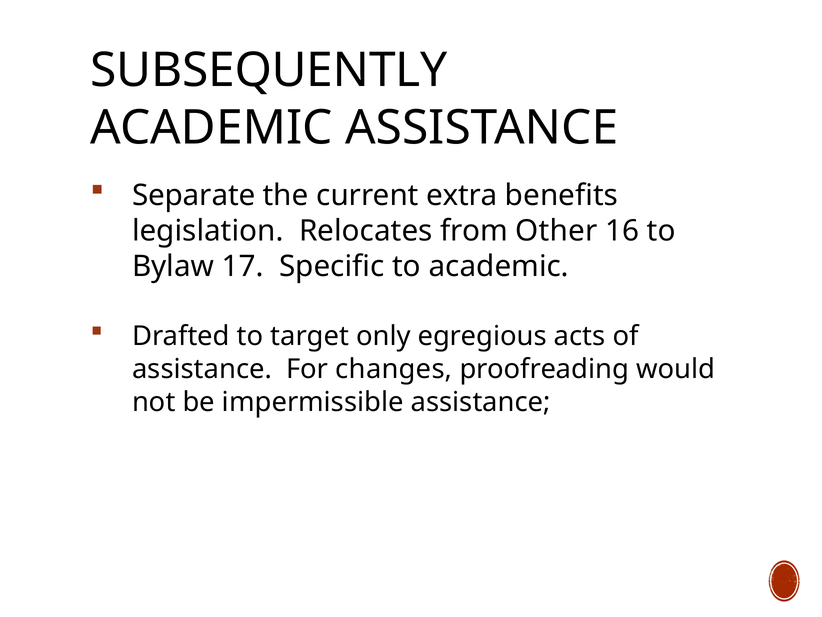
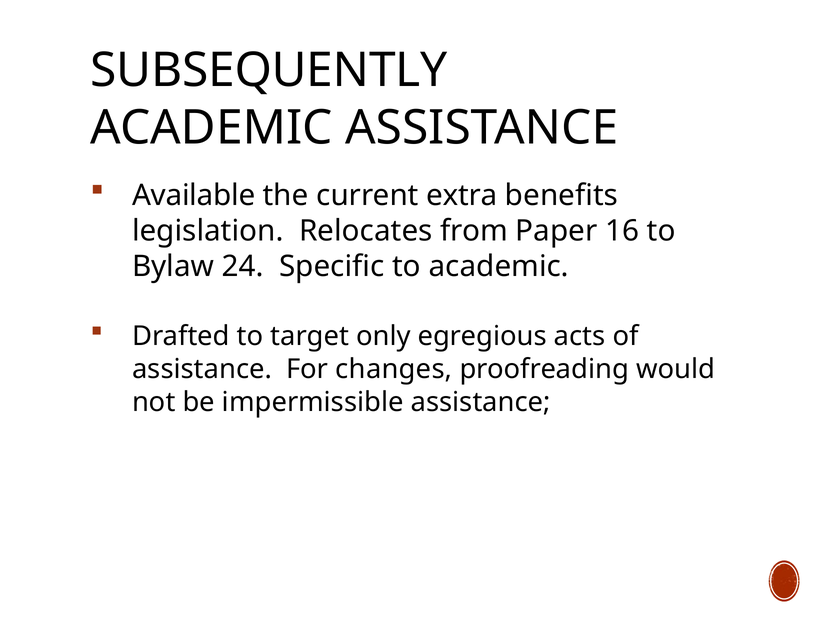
Separate: Separate -> Available
Other: Other -> Paper
17: 17 -> 24
